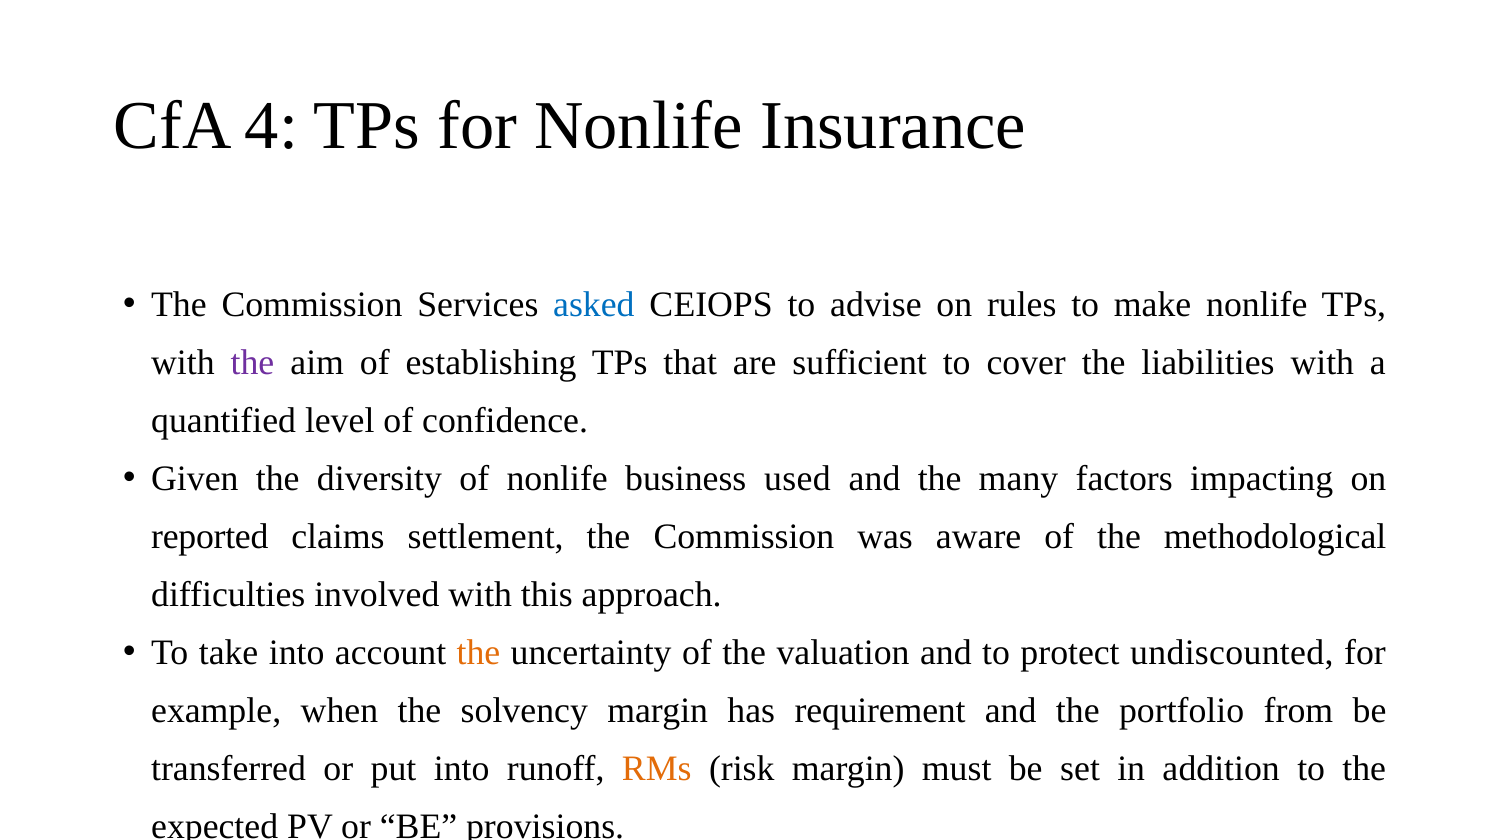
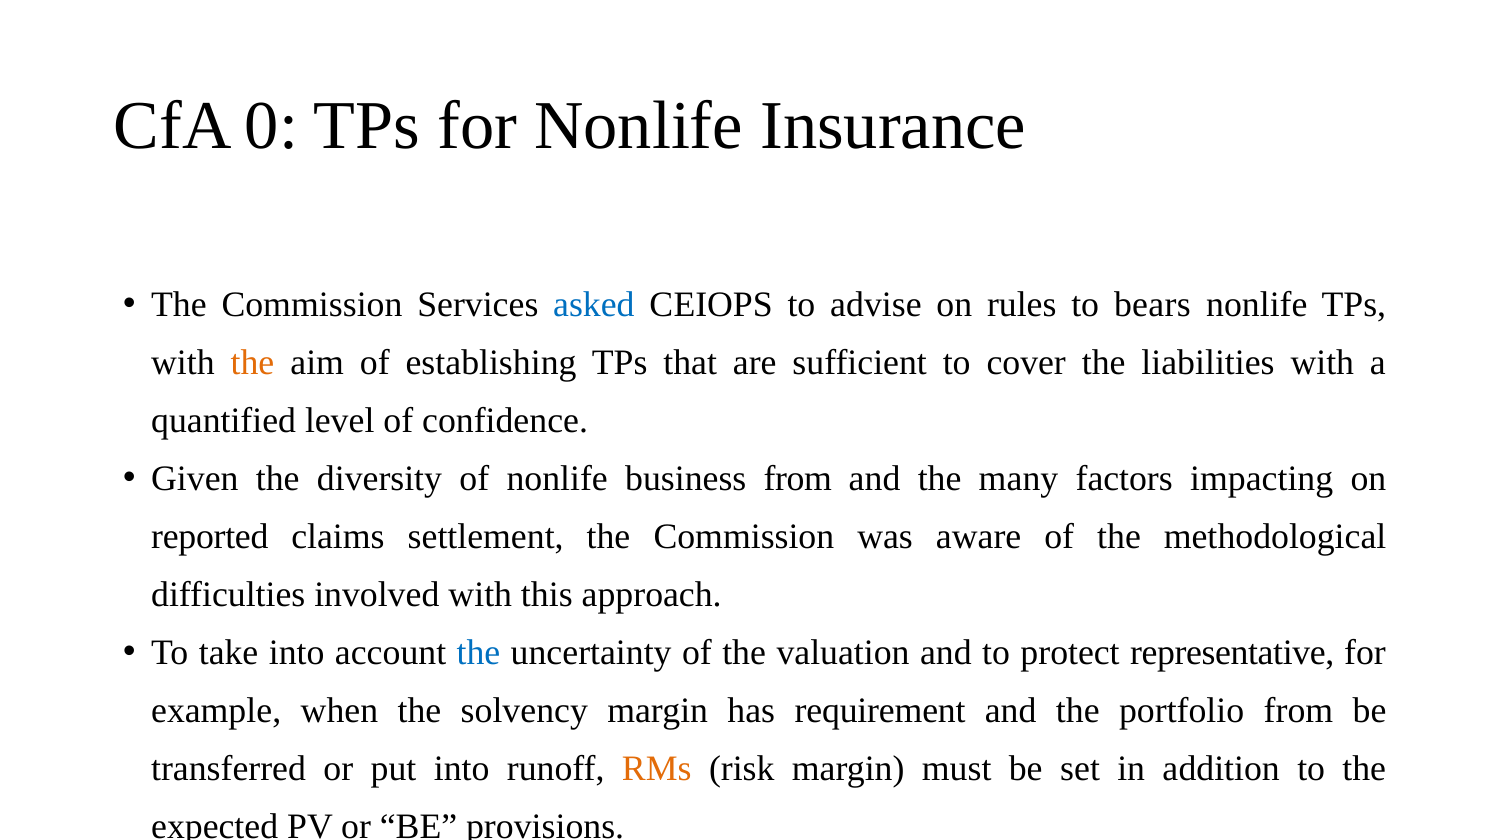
4: 4 -> 0
make: make -> bears
the at (252, 363) colour: purple -> orange
business used: used -> from
the at (478, 652) colour: orange -> blue
undiscounted: undiscounted -> representative
